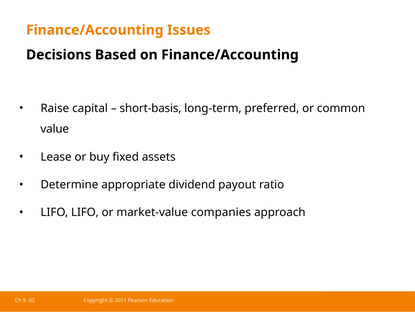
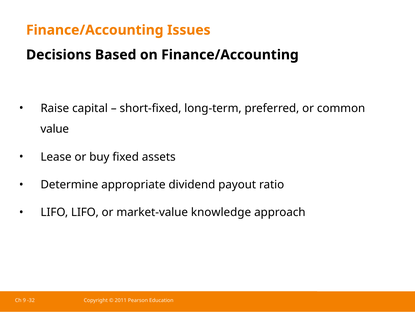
short-basis: short-basis -> short-fixed
companies: companies -> knowledge
